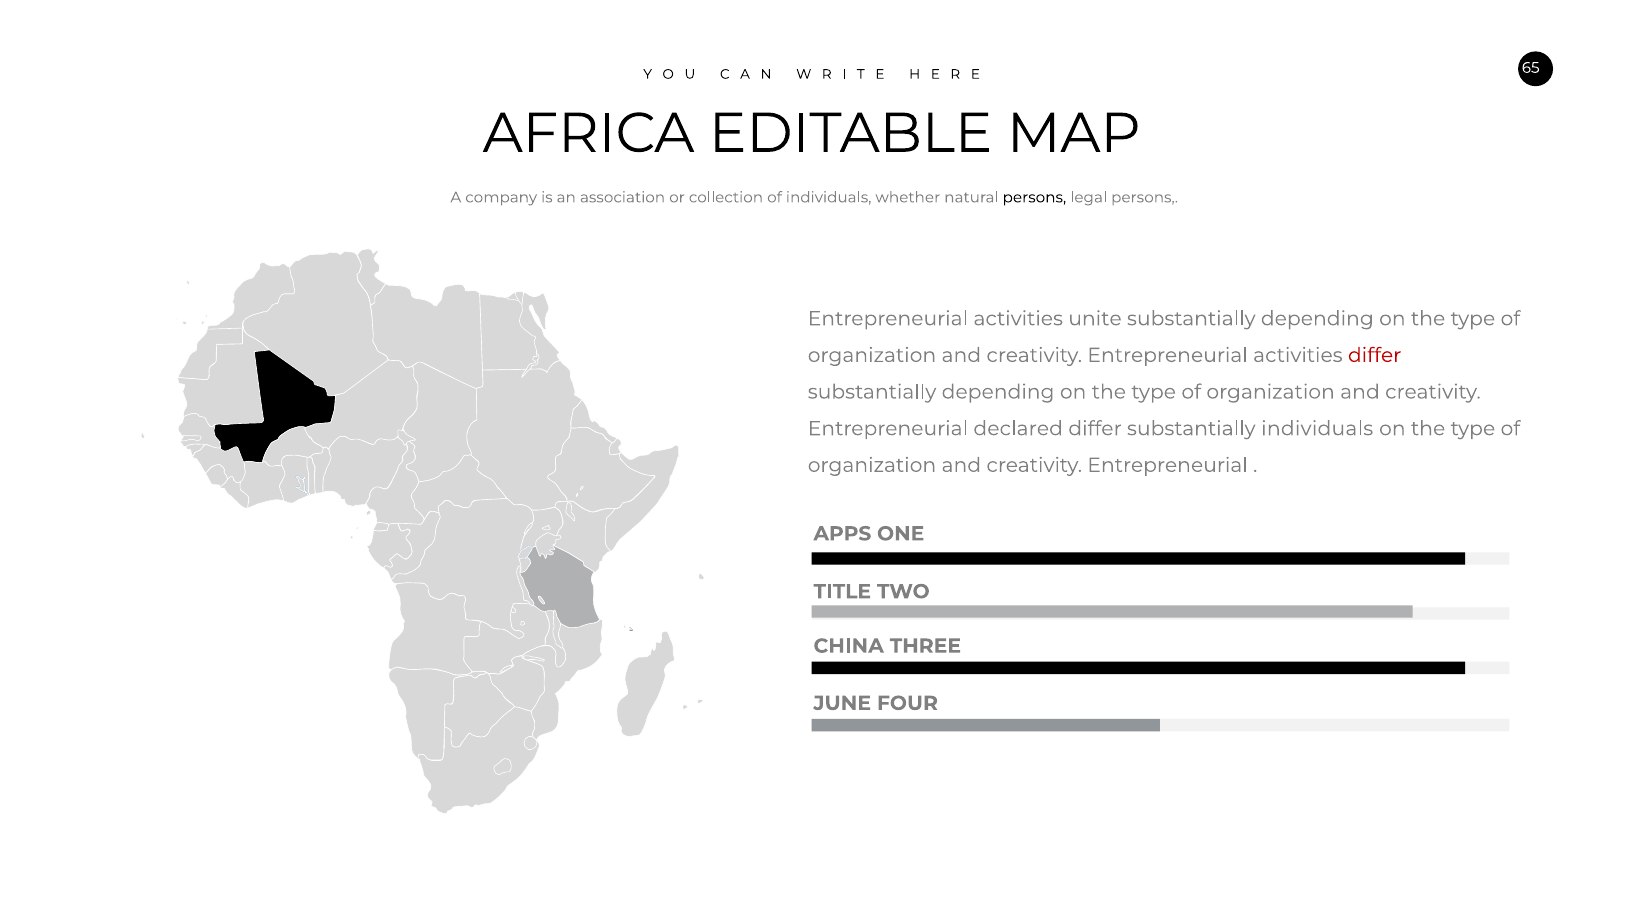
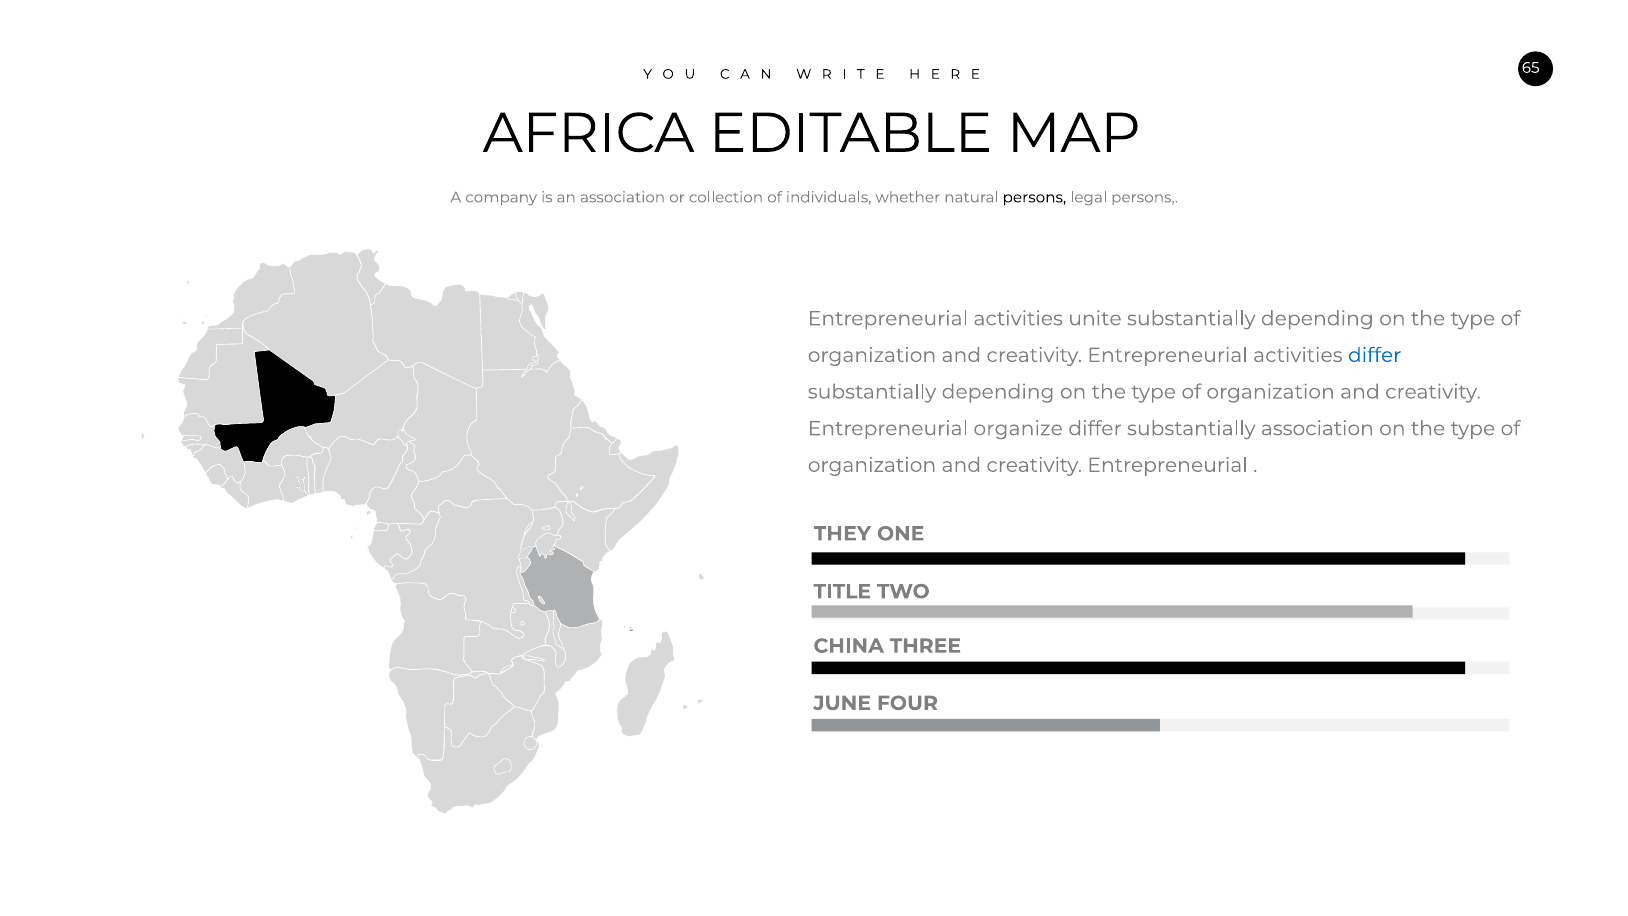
differ at (1375, 355) colour: red -> blue
declared: declared -> organize
substantially individuals: individuals -> association
APPS: APPS -> THEY
